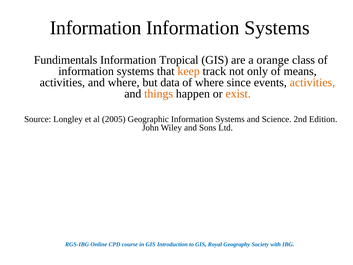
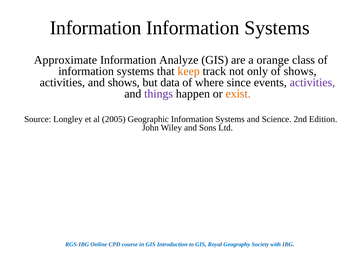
Fundimentals: Fundimentals -> Approximate
Tropical: Tropical -> Analyze
of means: means -> shows
and where: where -> shows
activities at (312, 82) colour: orange -> purple
things colour: orange -> purple
